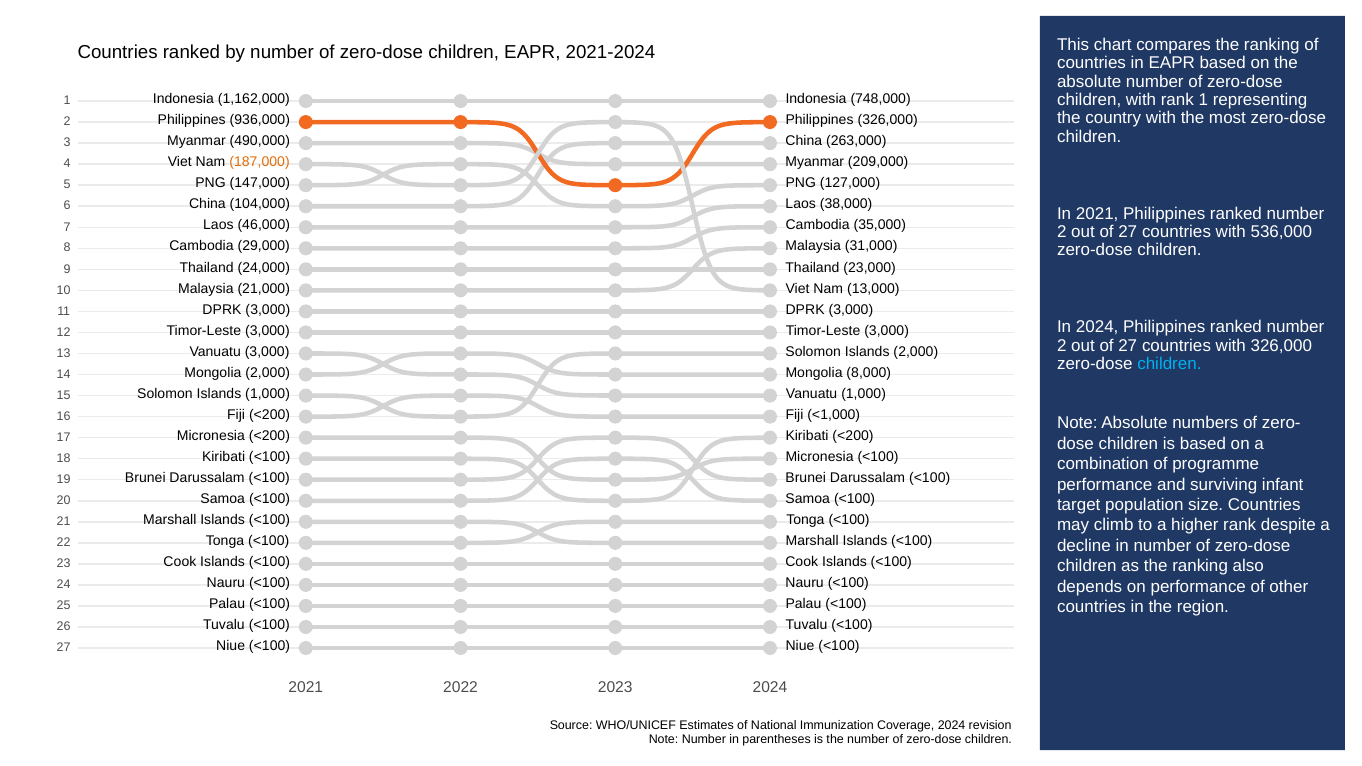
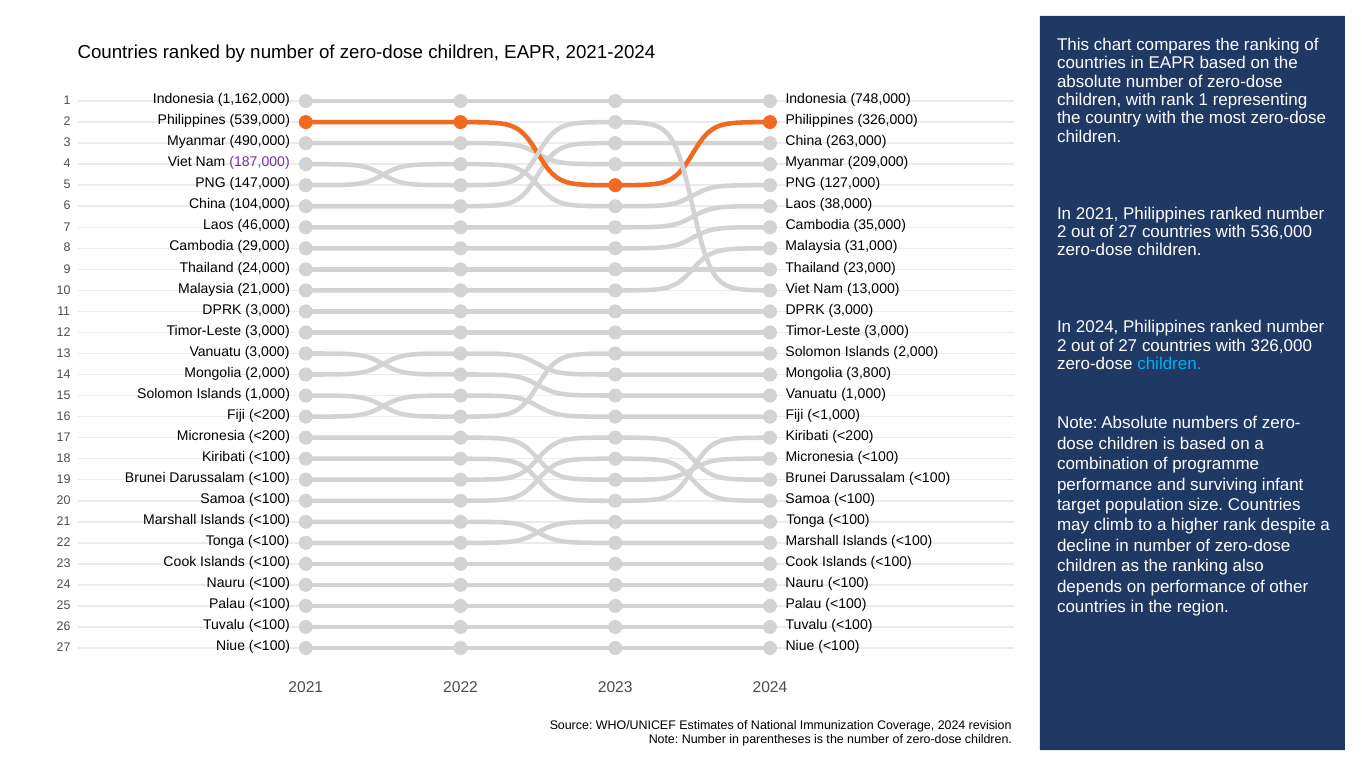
936,000: 936,000 -> 539,000
187,000 colour: orange -> purple
8,000: 8,000 -> 3,800
